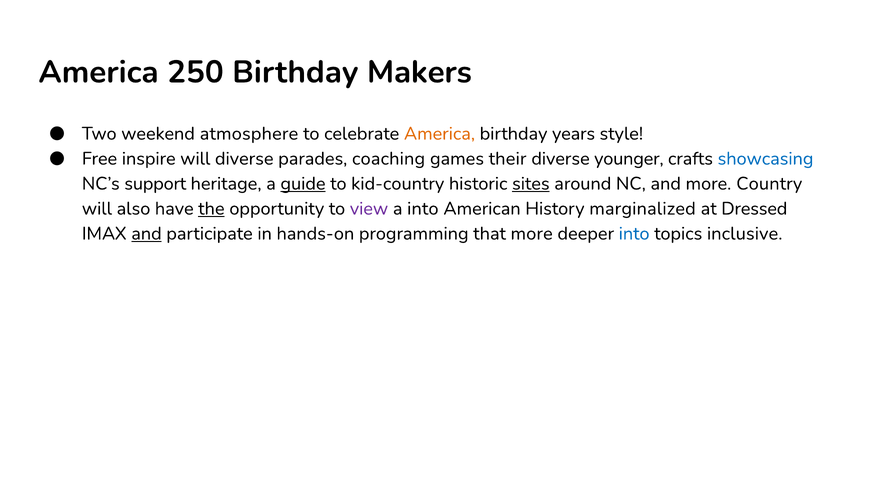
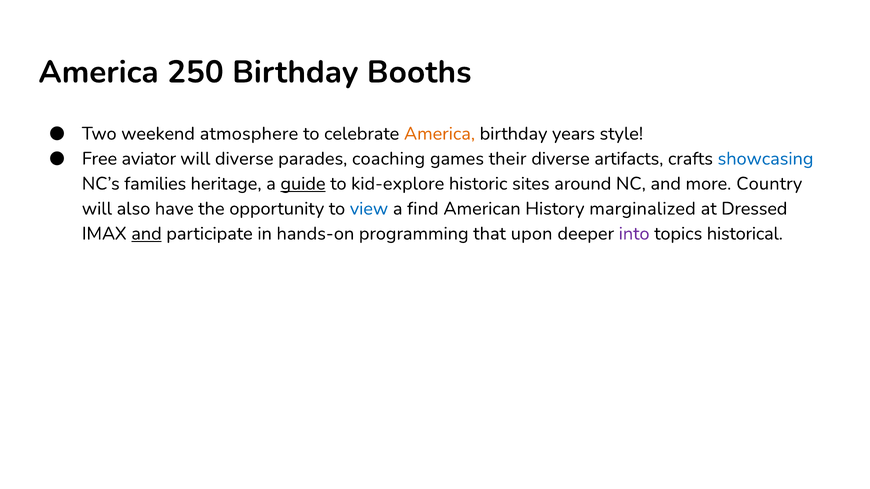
Makers: Makers -> Booths
inspire: inspire -> aviator
younger: younger -> artifacts
support: support -> families
kid-country: kid-country -> kid-explore
sites underline: present -> none
the underline: present -> none
view colour: purple -> blue
a into: into -> find
that more: more -> upon
into at (634, 234) colour: blue -> purple
inclusive: inclusive -> historical
